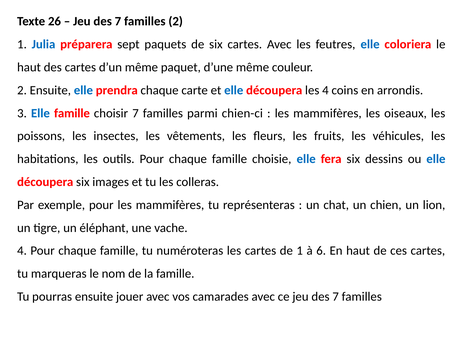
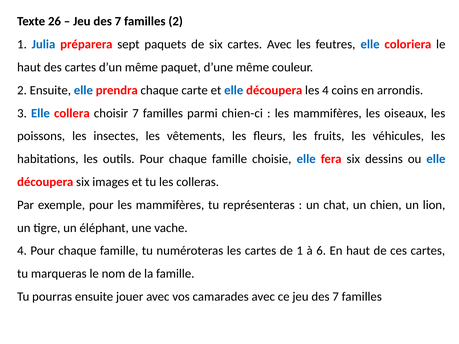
Elle famille: famille -> collera
